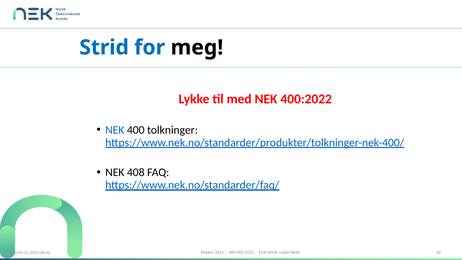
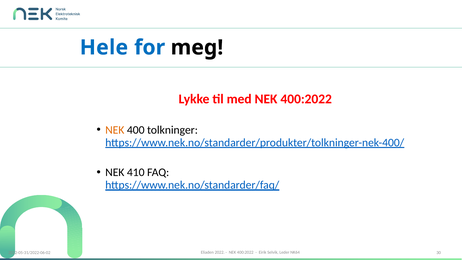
Strid: Strid -> Hele
NEK at (115, 130) colour: blue -> orange
408: 408 -> 410
